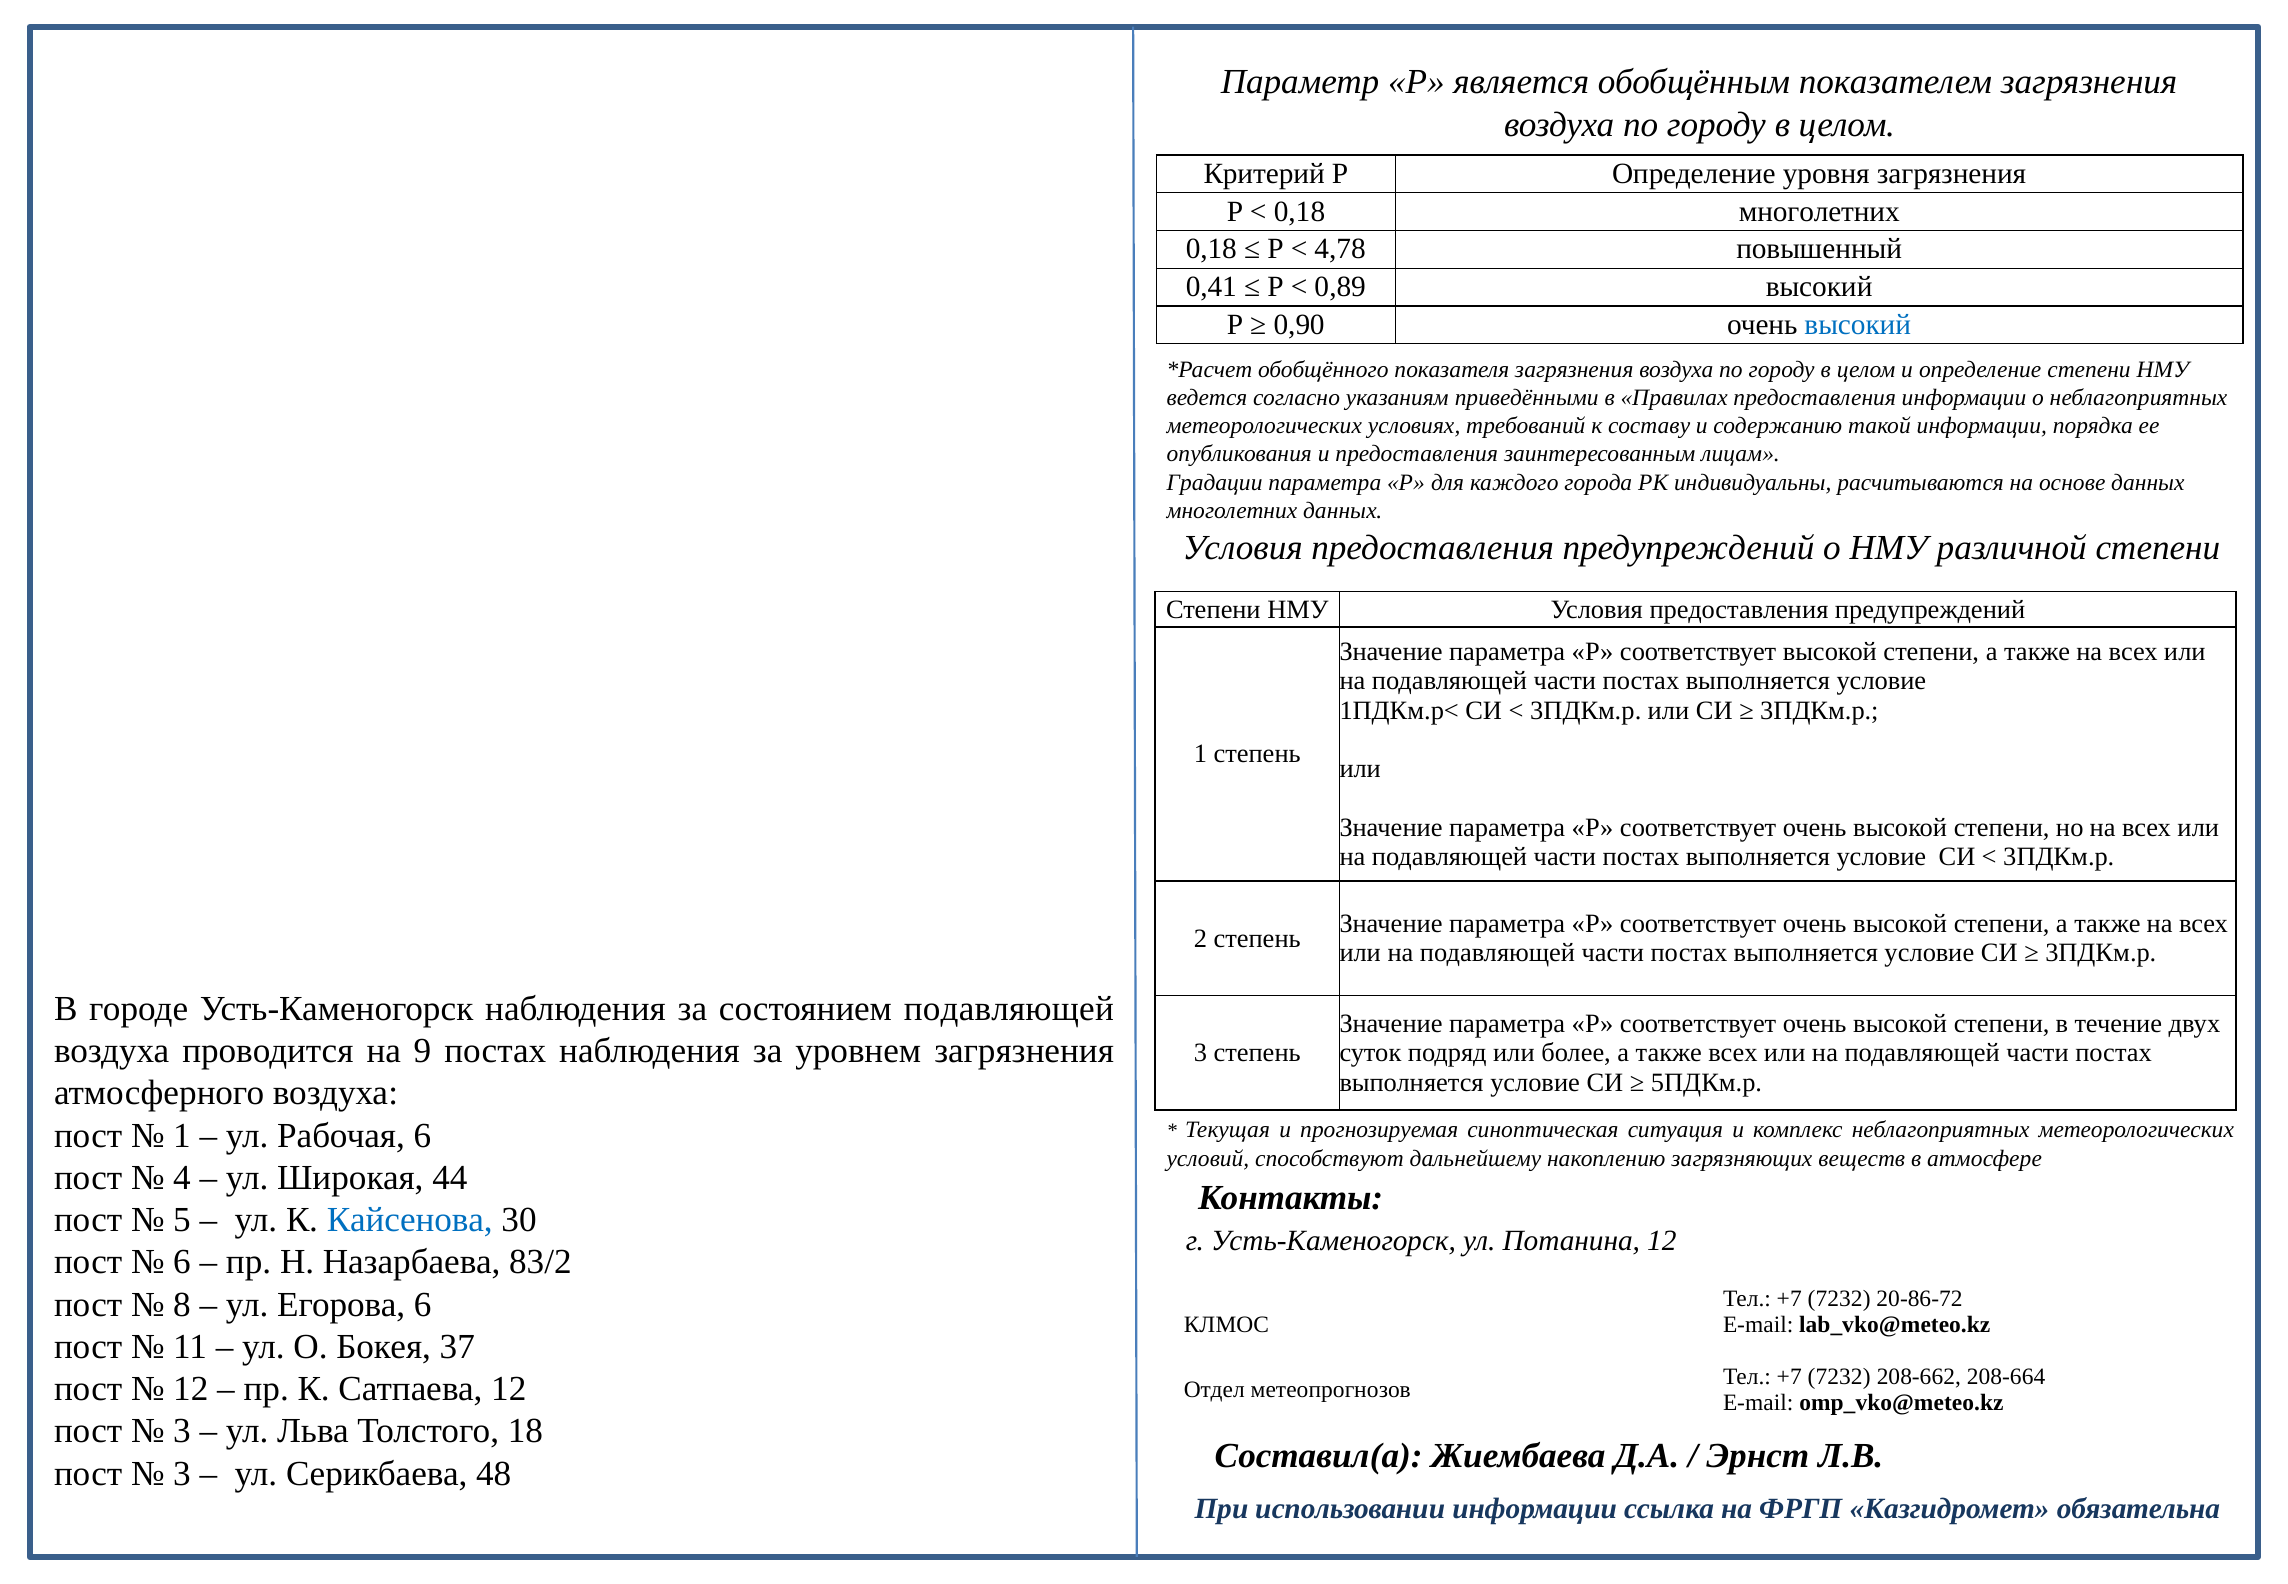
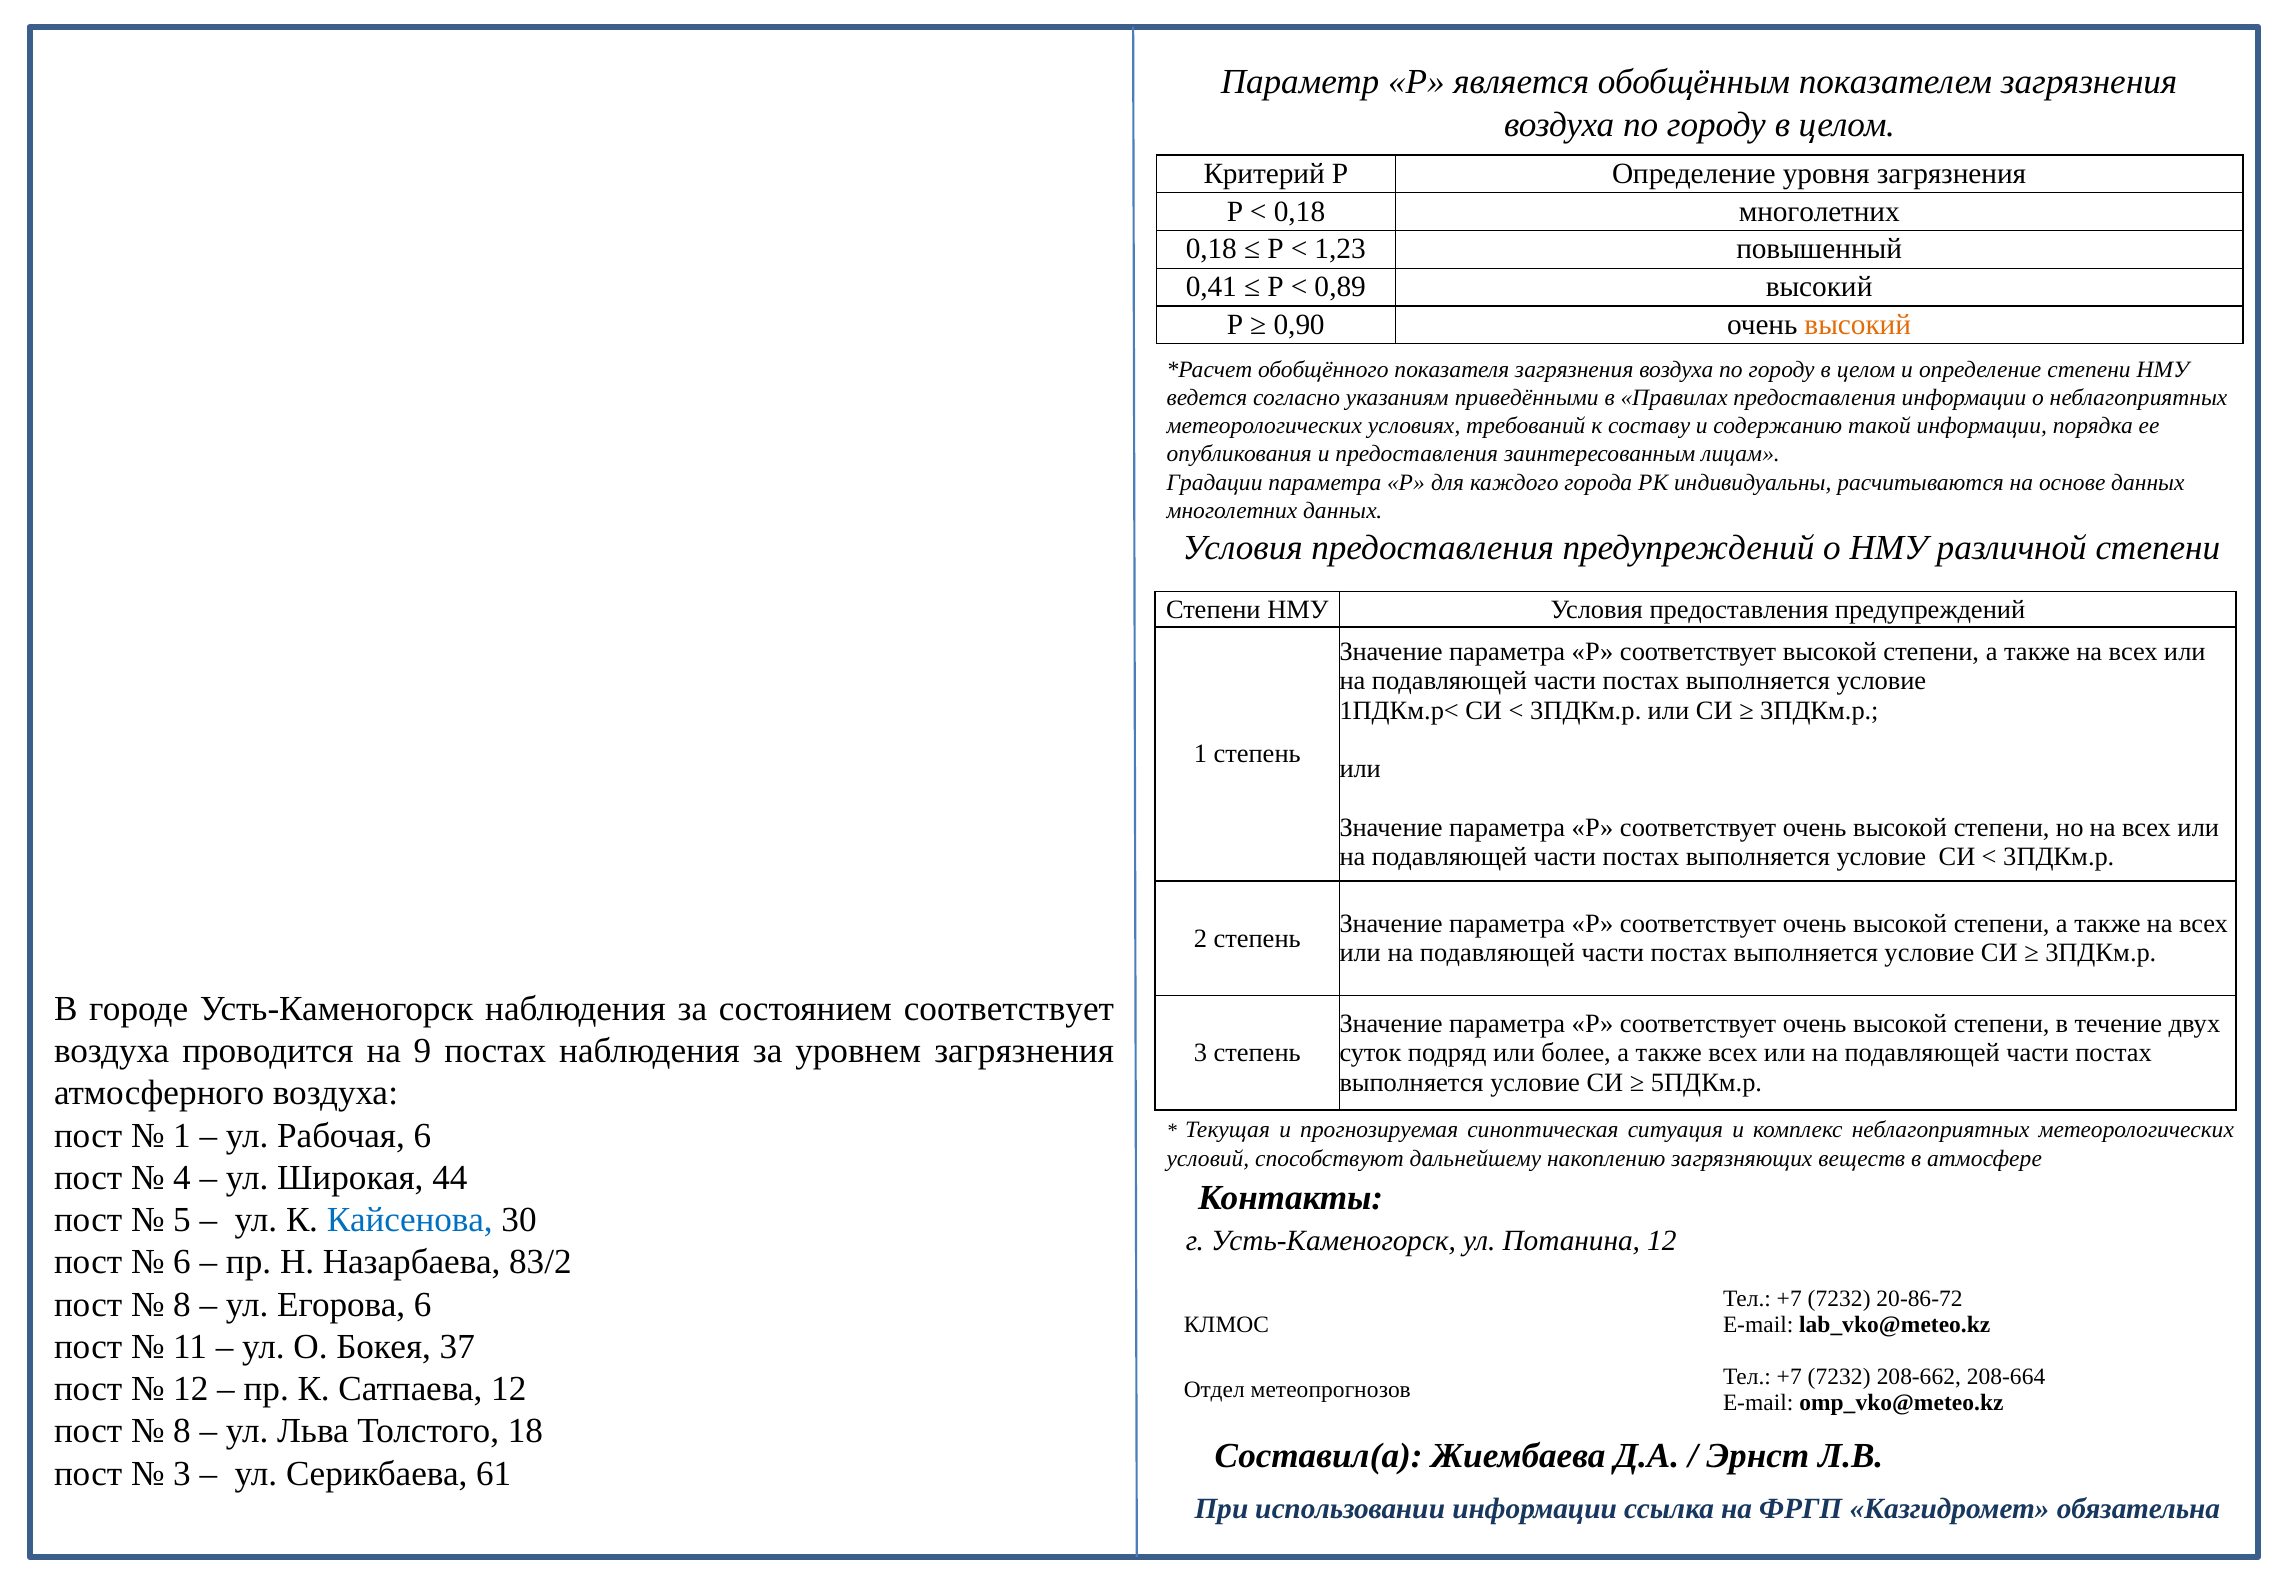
4,78: 4,78 -> 1,23
высокий at (1858, 325) colour: blue -> orange
состоянием подавляющей: подавляющей -> соответствует
3 at (182, 1431): 3 -> 8
48: 48 -> 61
